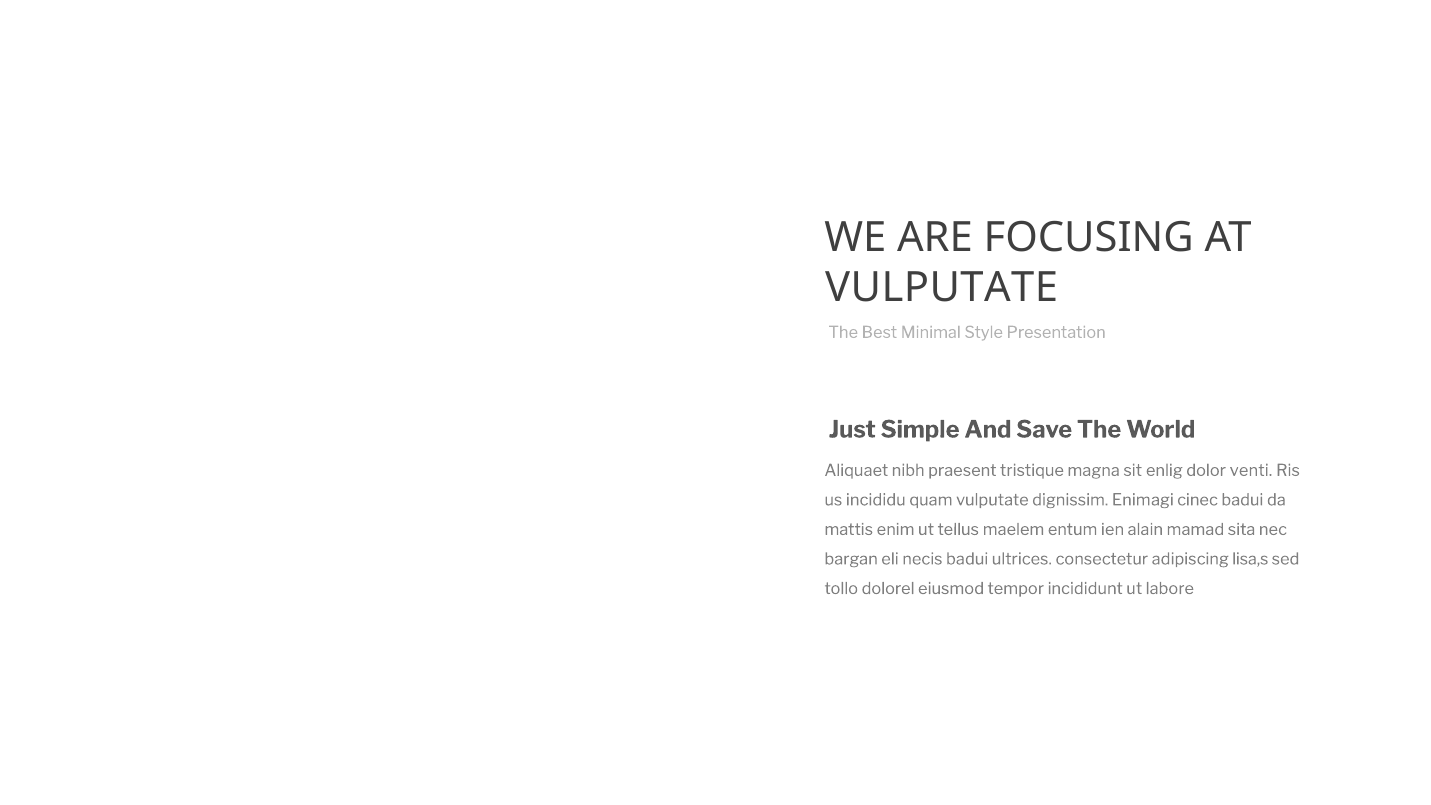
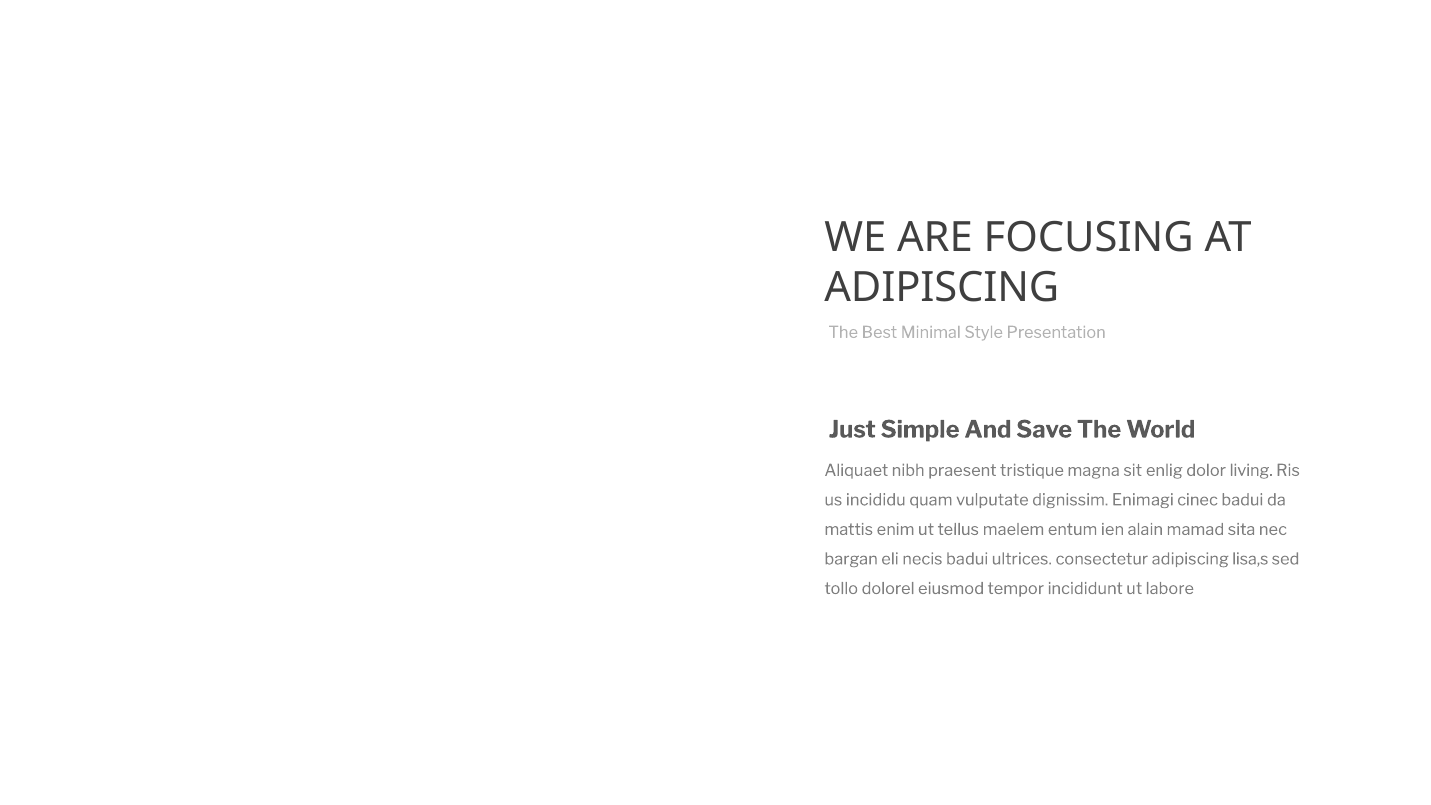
VULPUTATE at (942, 288): VULPUTATE -> ADIPISCING
venti: venti -> living
